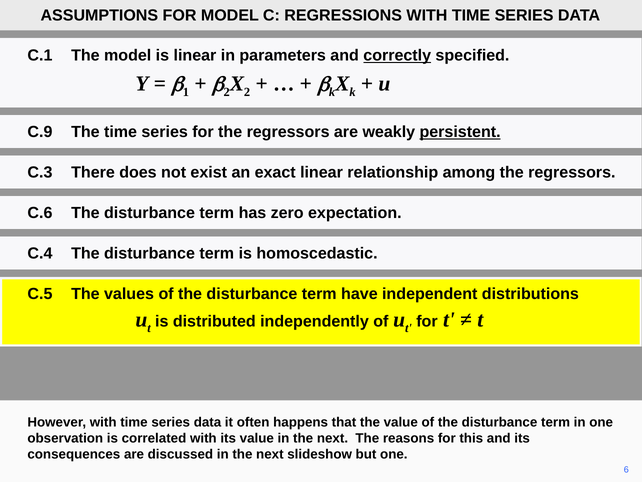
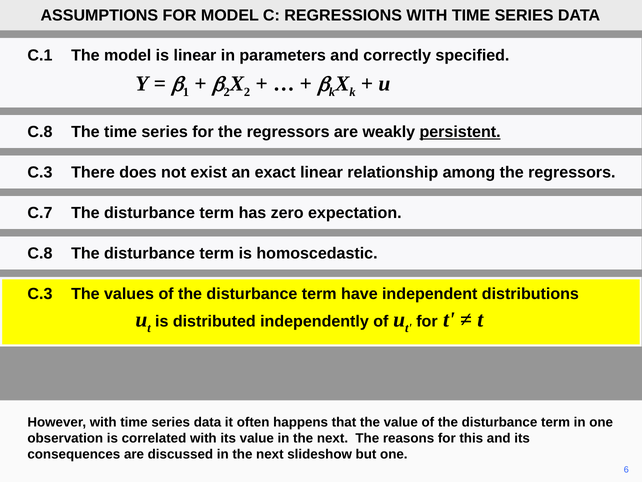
correctly underline: present -> none
C.9 at (40, 132): C.9 -> C.8
C.6: C.6 -> C.7
C.4 at (40, 253): C.4 -> C.8
C.5 at (40, 294): C.5 -> C.3
